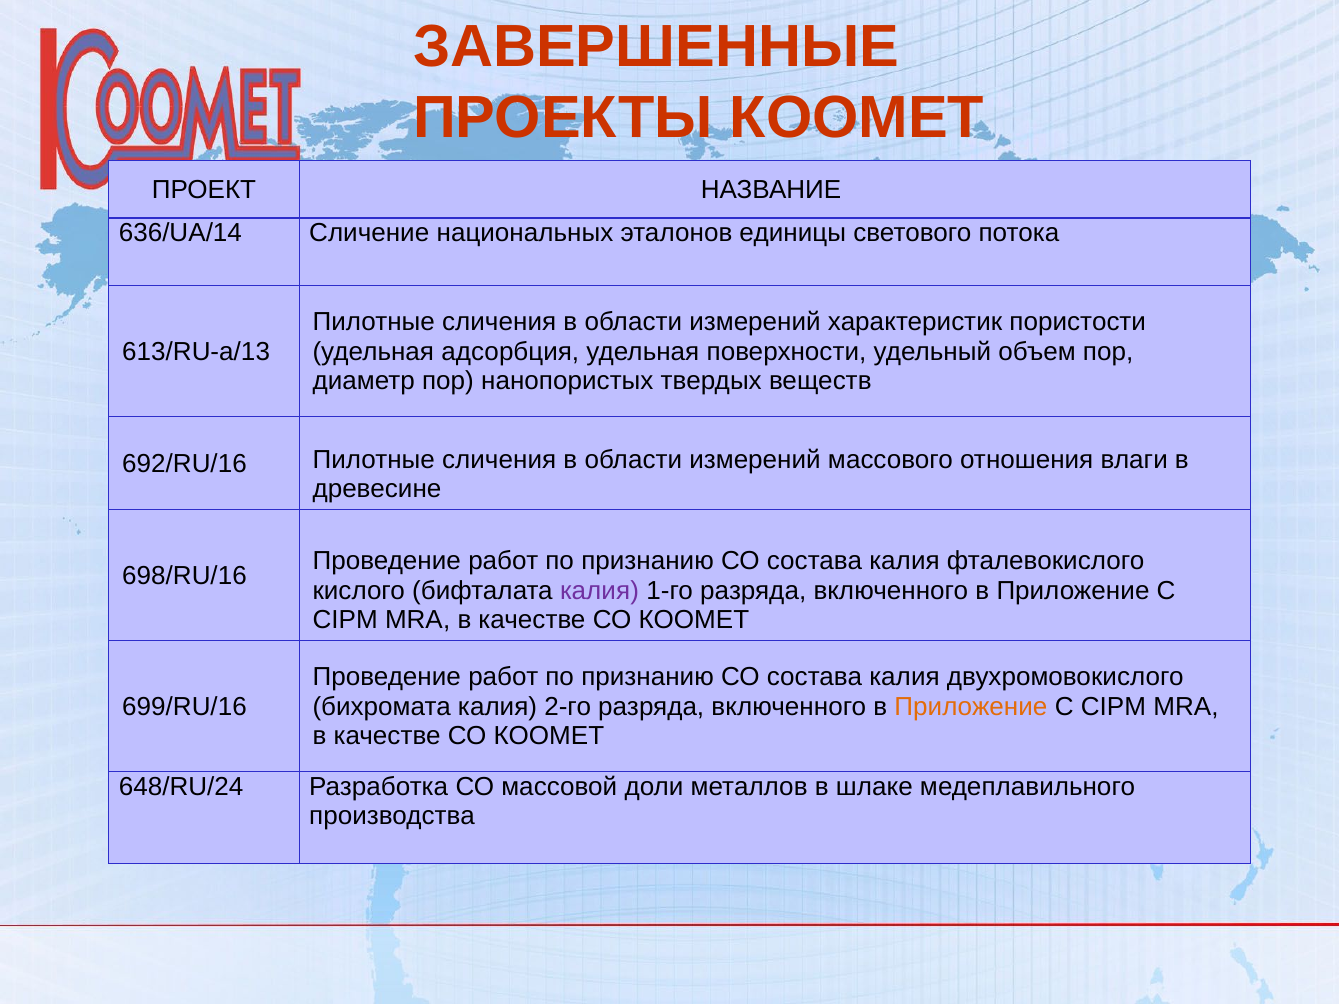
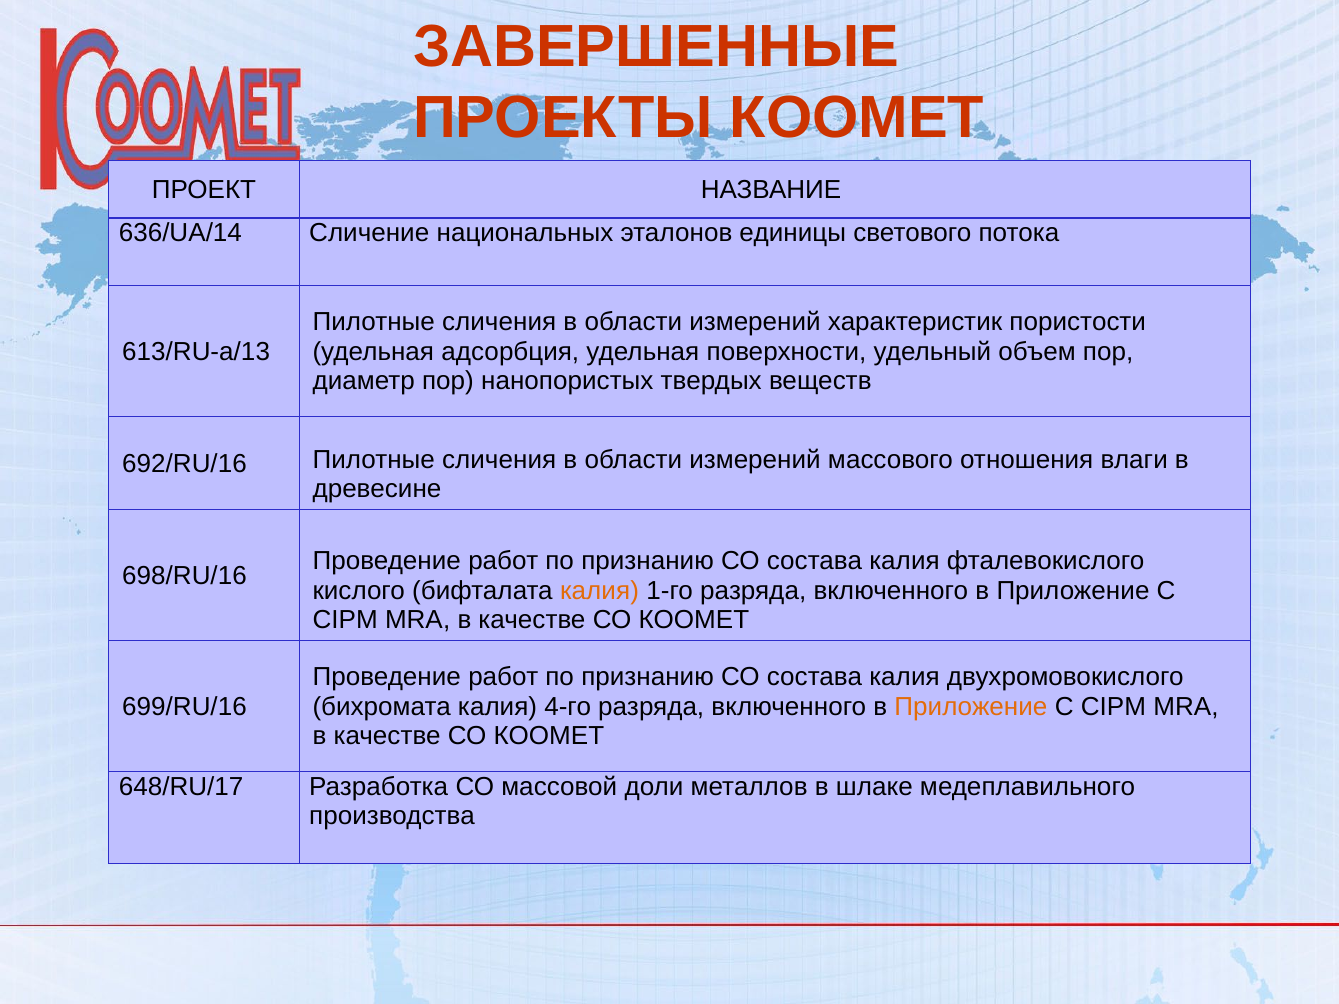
калия at (600, 591) colour: purple -> orange
2-го: 2-го -> 4-го
648/RU/24: 648/RU/24 -> 648/RU/17
